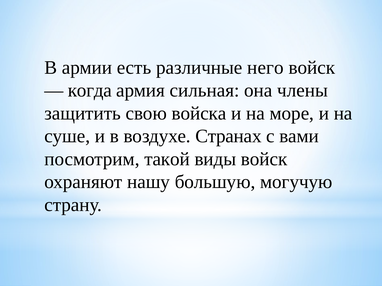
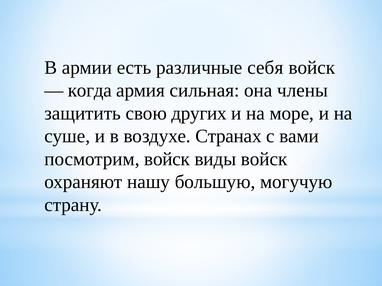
него: него -> себя
войска: войска -> других
посмотрим такой: такой -> войск
